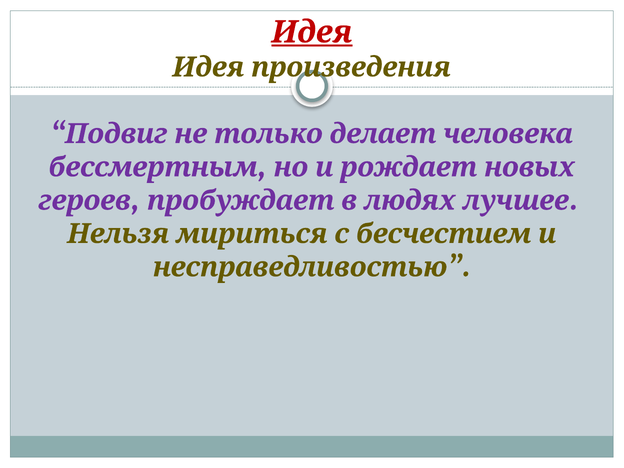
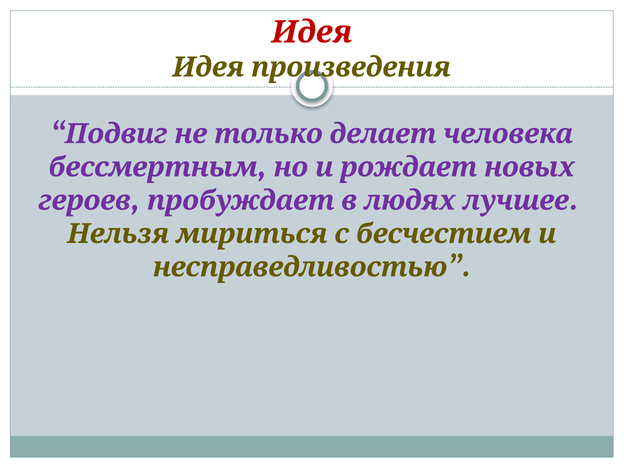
Идея at (312, 32) underline: present -> none
